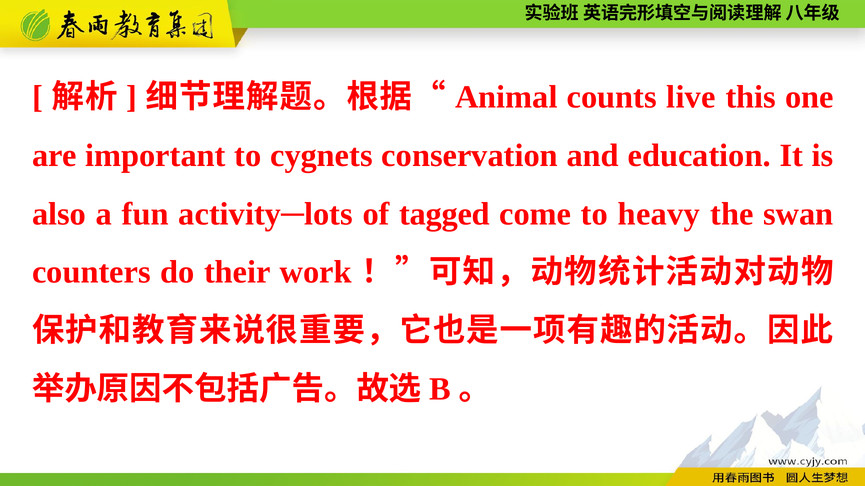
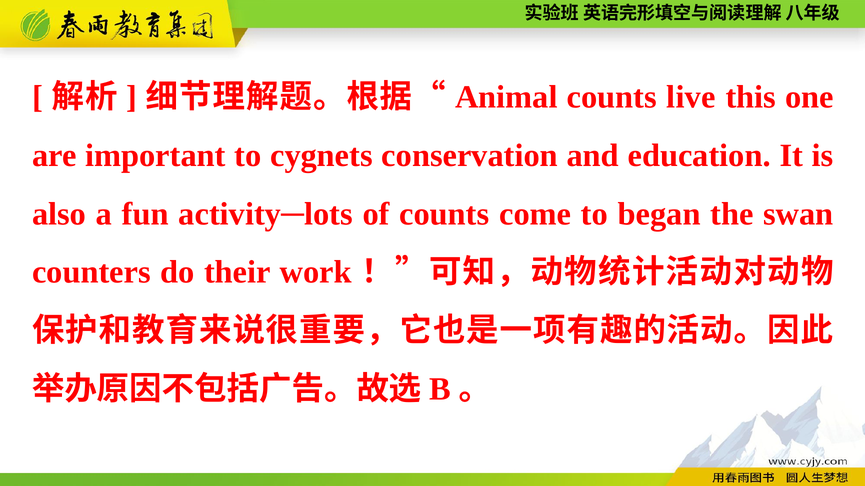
of tagged: tagged -> counts
heavy: heavy -> began
